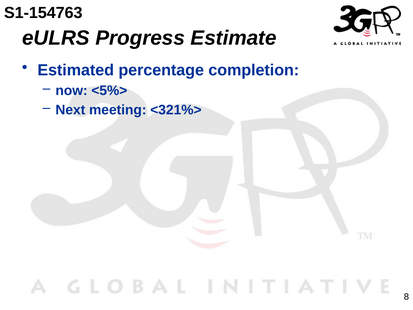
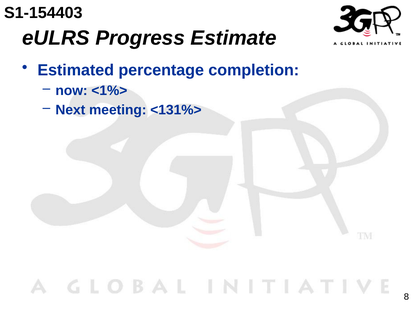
S1-154763: S1-154763 -> S1-154403
<5%>: <5%> -> <1%>
<321%>: <321%> -> <131%>
